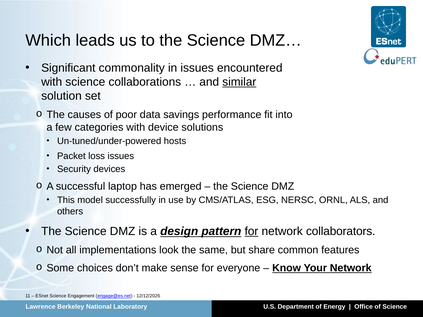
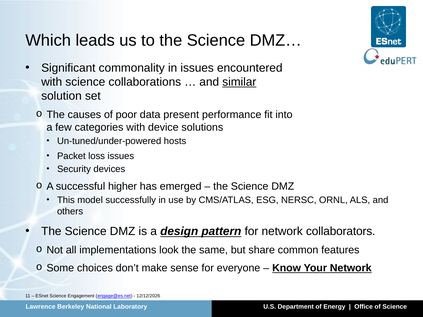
savings: savings -> present
laptop: laptop -> higher
for at (251, 232) underline: present -> none
